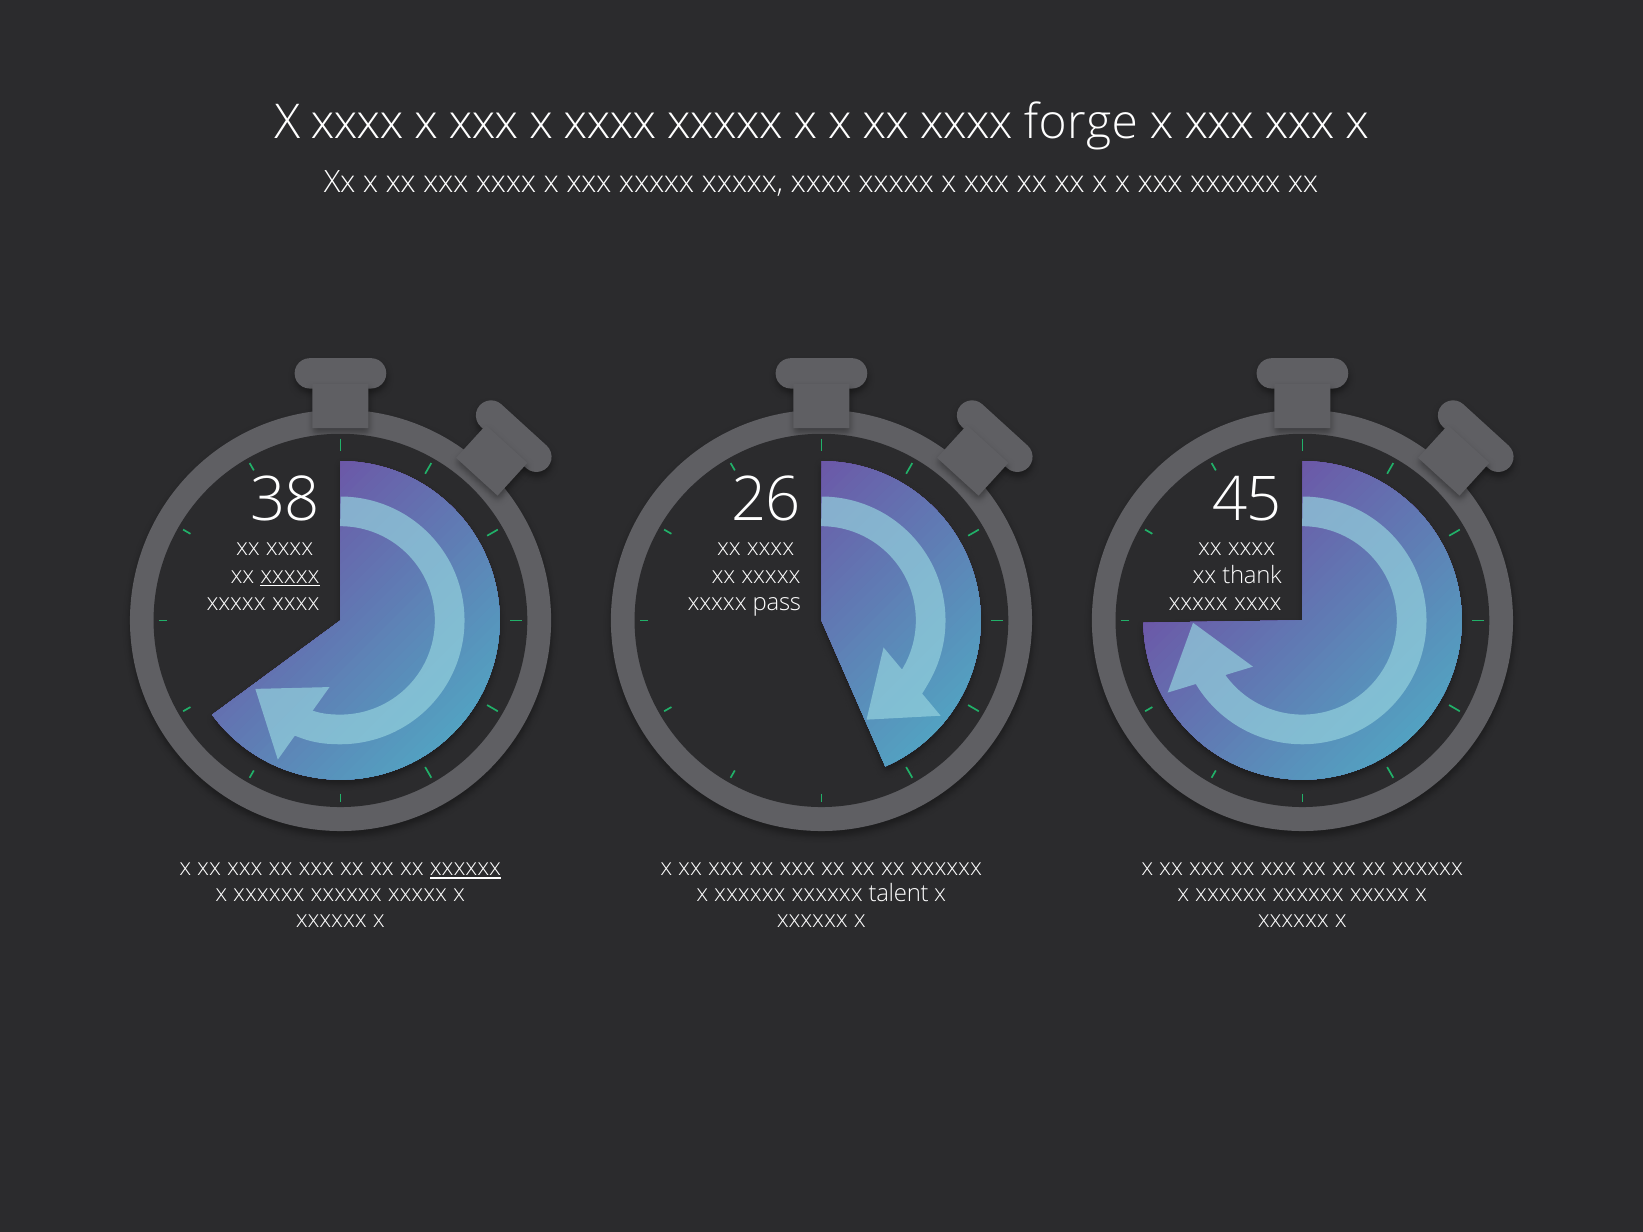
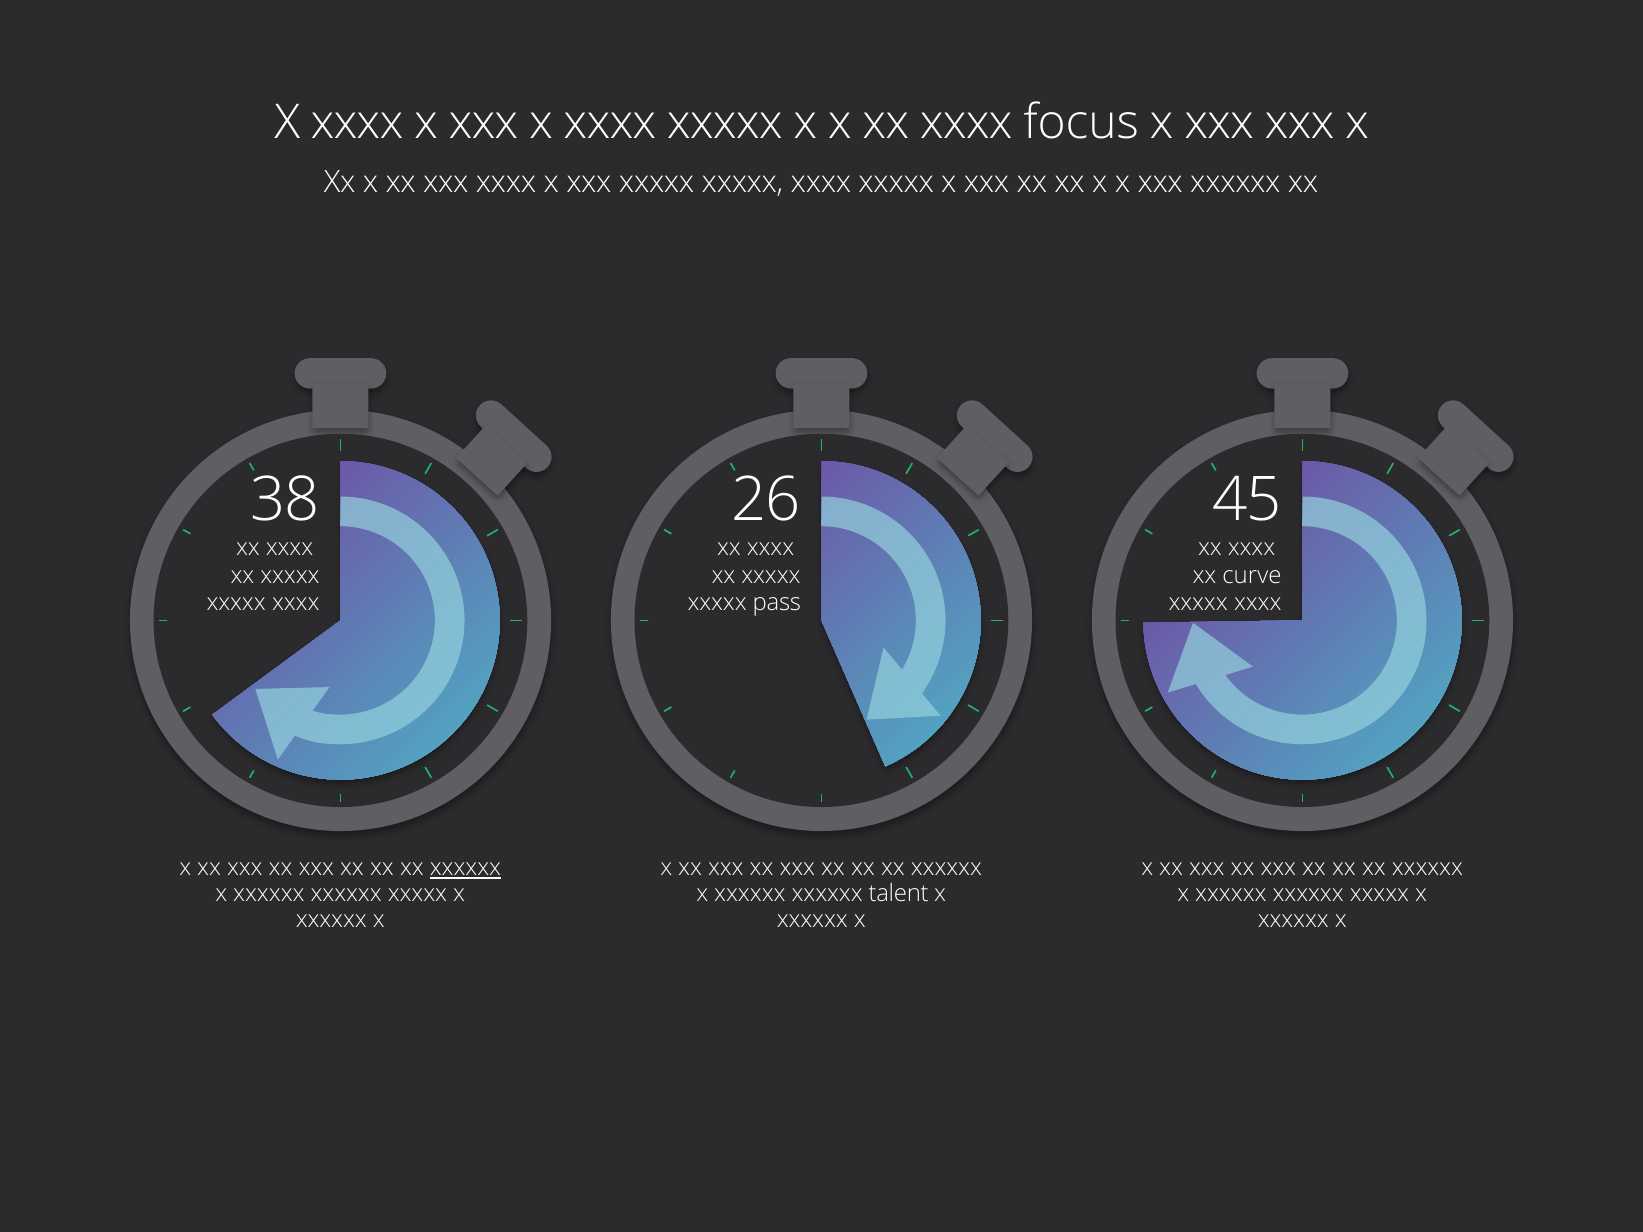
forge: forge -> focus
xxxxx at (290, 575) underline: present -> none
thank: thank -> curve
